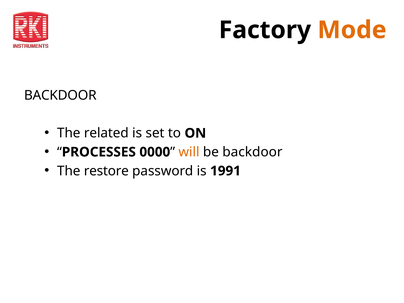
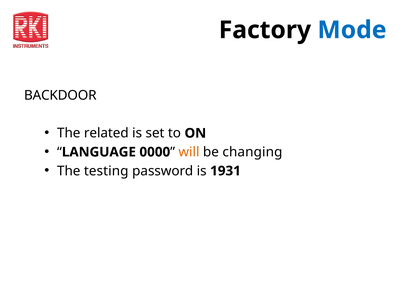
Mode colour: orange -> blue
PROCESSES: PROCESSES -> LANGUAGE
be backdoor: backdoor -> changing
restore: restore -> testing
1991: 1991 -> 1931
